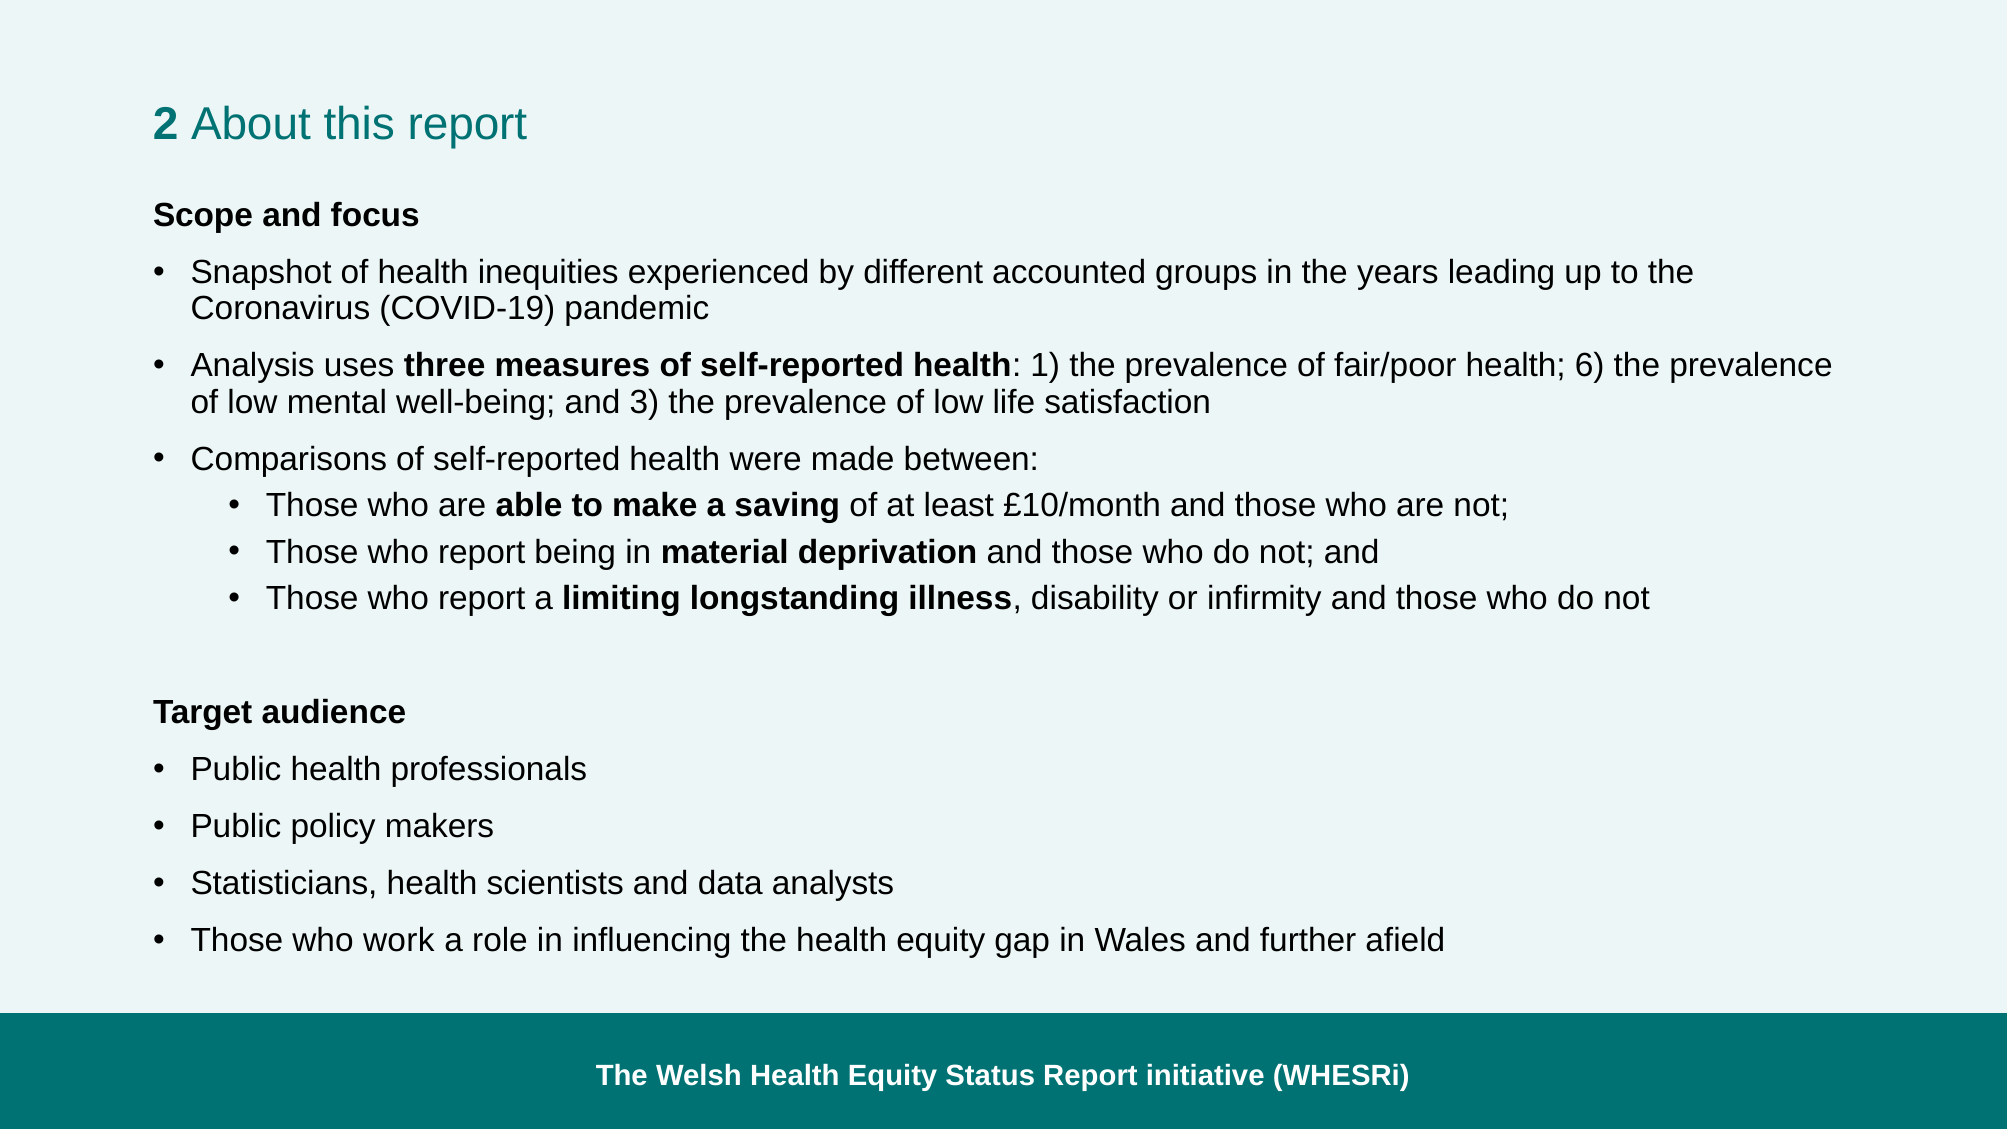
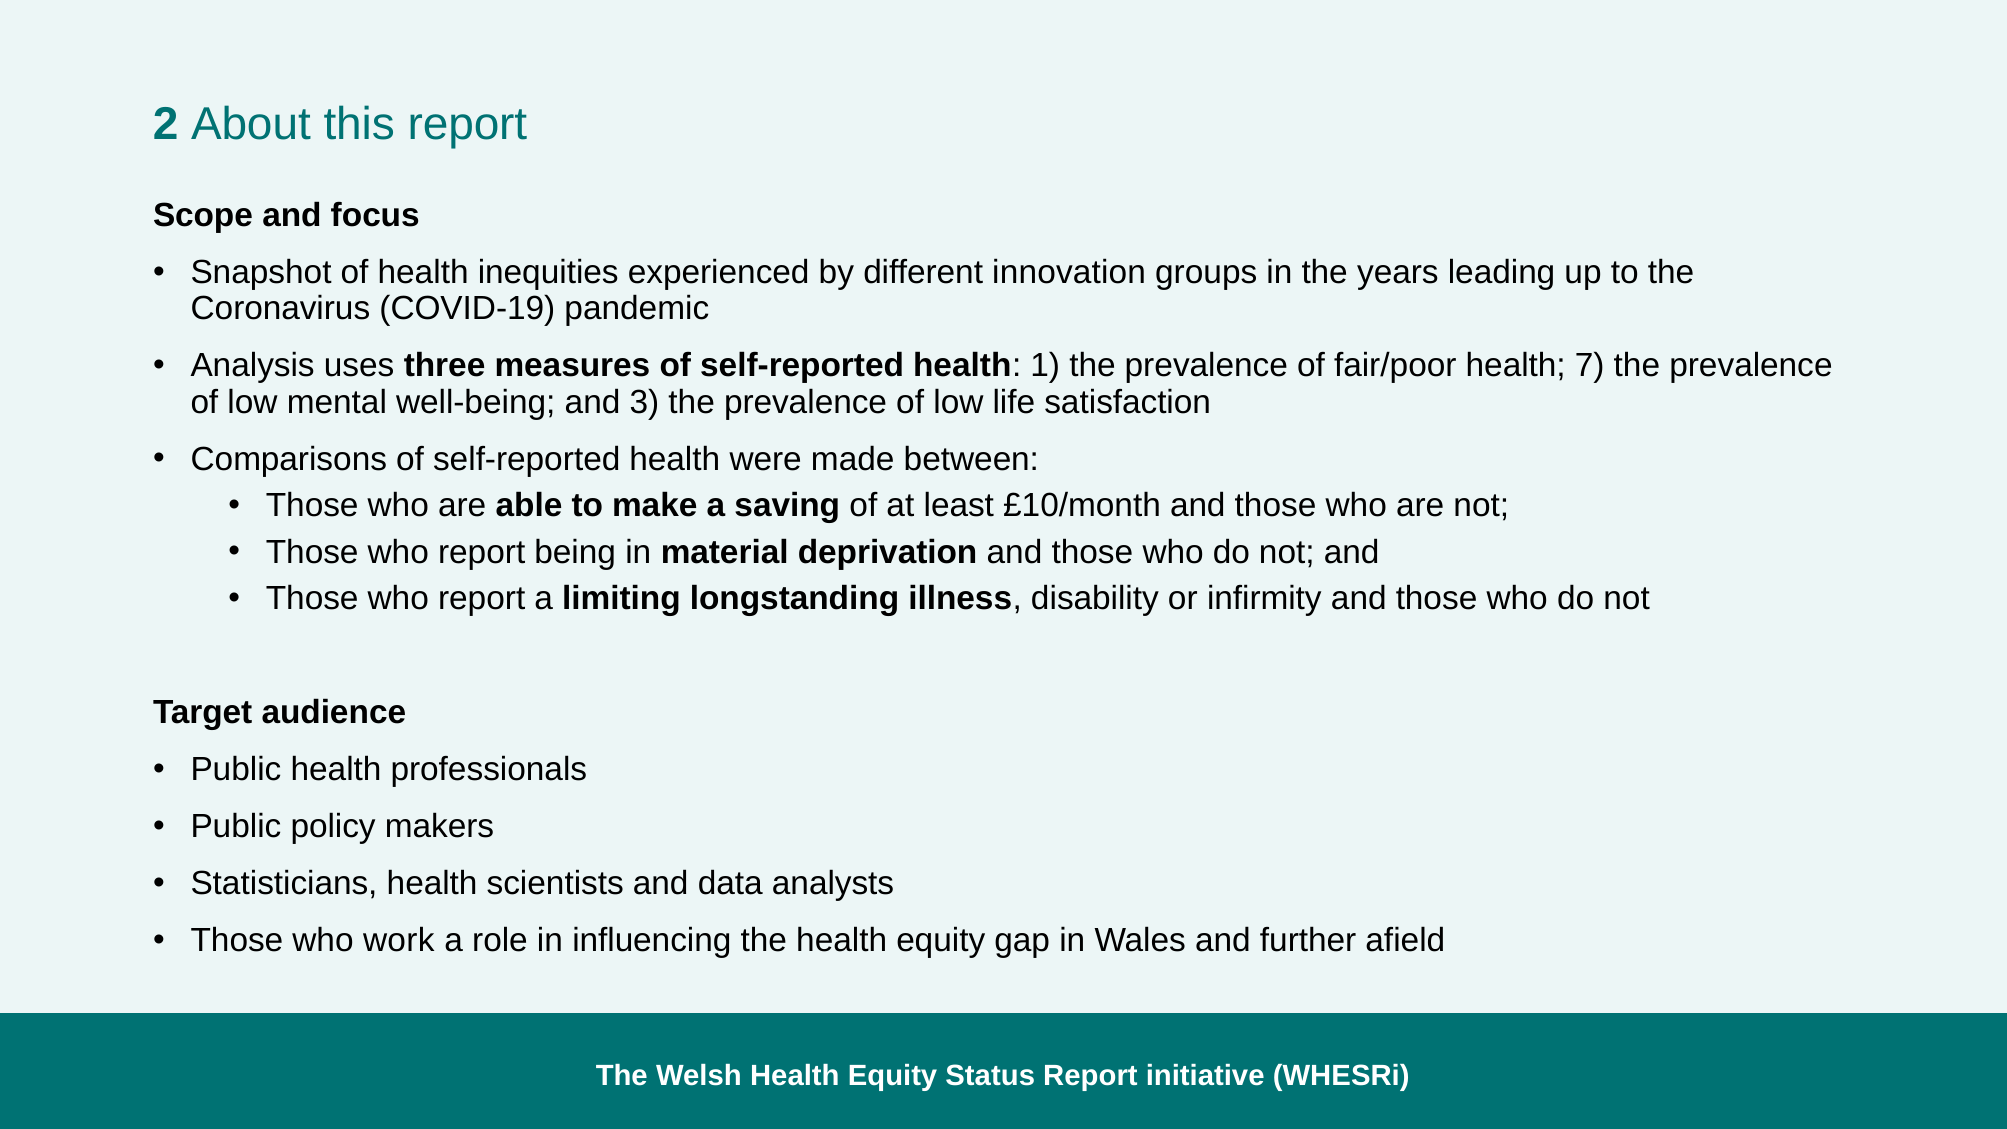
accounted: accounted -> innovation
6: 6 -> 7
